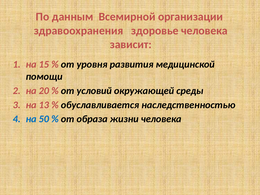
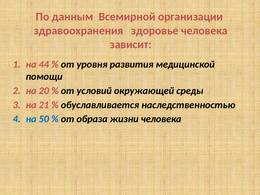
15: 15 -> 44
13: 13 -> 21
